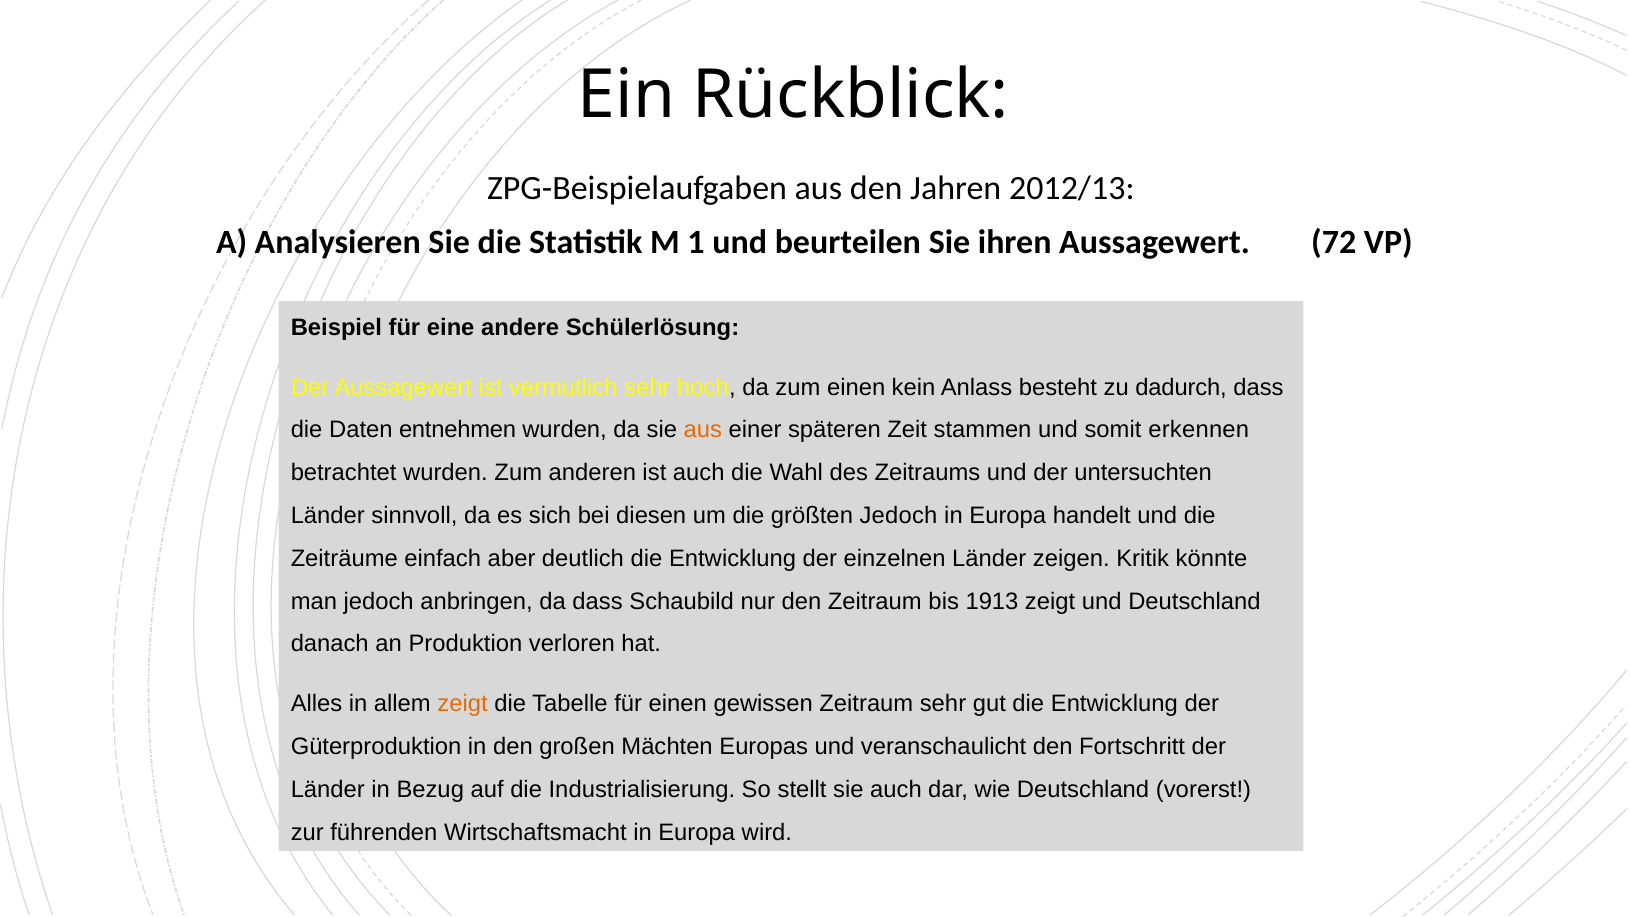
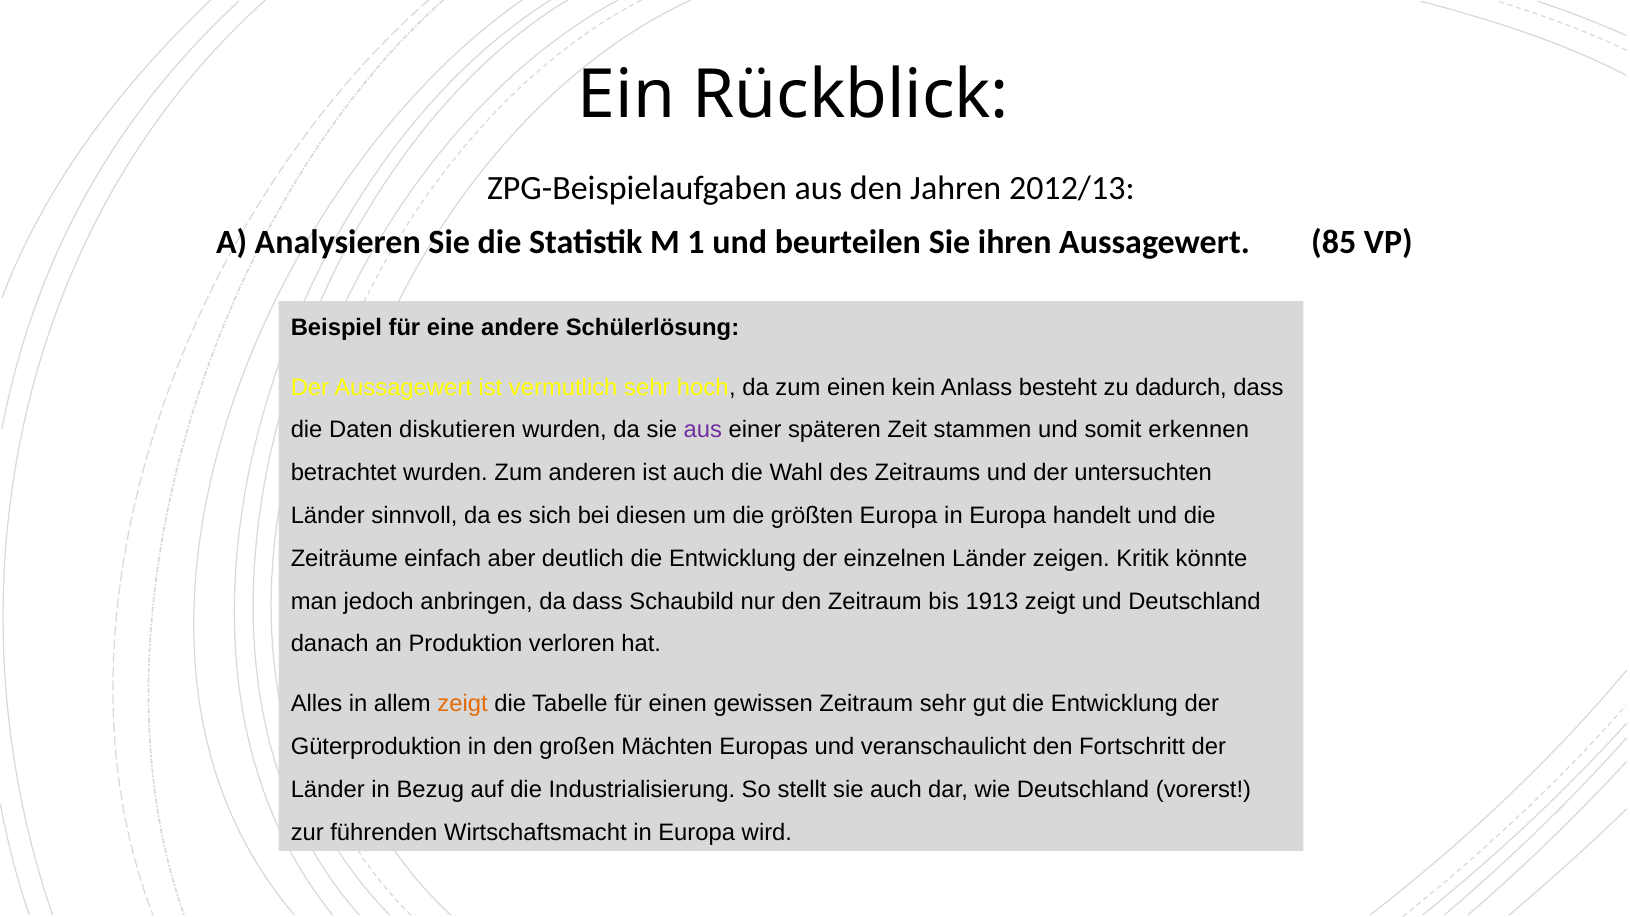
72: 72 -> 85
entnehmen: entnehmen -> diskutieren
aus at (703, 430) colour: orange -> purple
größten Jedoch: Jedoch -> Europa
